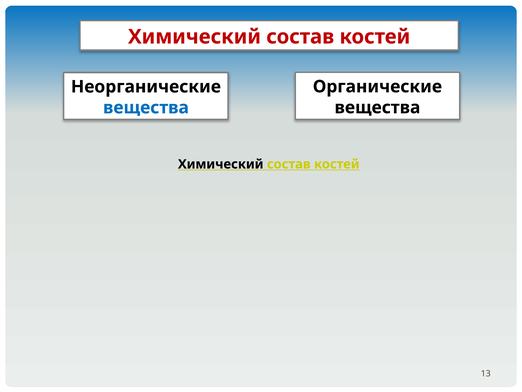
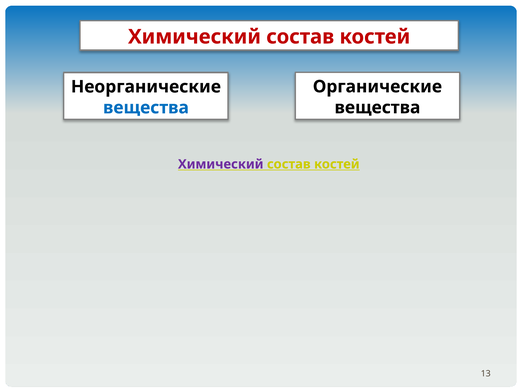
Химический at (221, 164) colour: black -> purple
